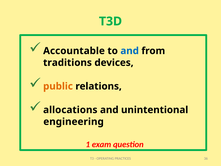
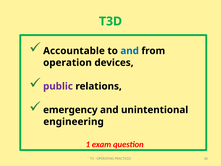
traditions: traditions -> operation
public colour: orange -> purple
allocations: allocations -> emergency
